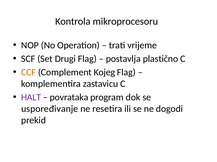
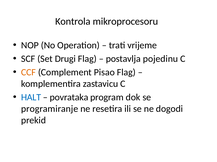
plastično: plastično -> pojedinu
Kojeg: Kojeg -> Pisao
HALT colour: purple -> blue
uspoređivanje: uspoređivanje -> programiranje
